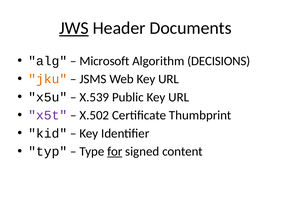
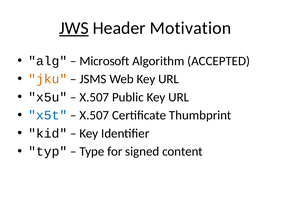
Documents: Documents -> Motivation
DECISIONS: DECISIONS -> ACCEPTED
X.539 at (94, 97): X.539 -> X.507
x5t colour: purple -> blue
X.502 at (94, 115): X.502 -> X.507
for underline: present -> none
